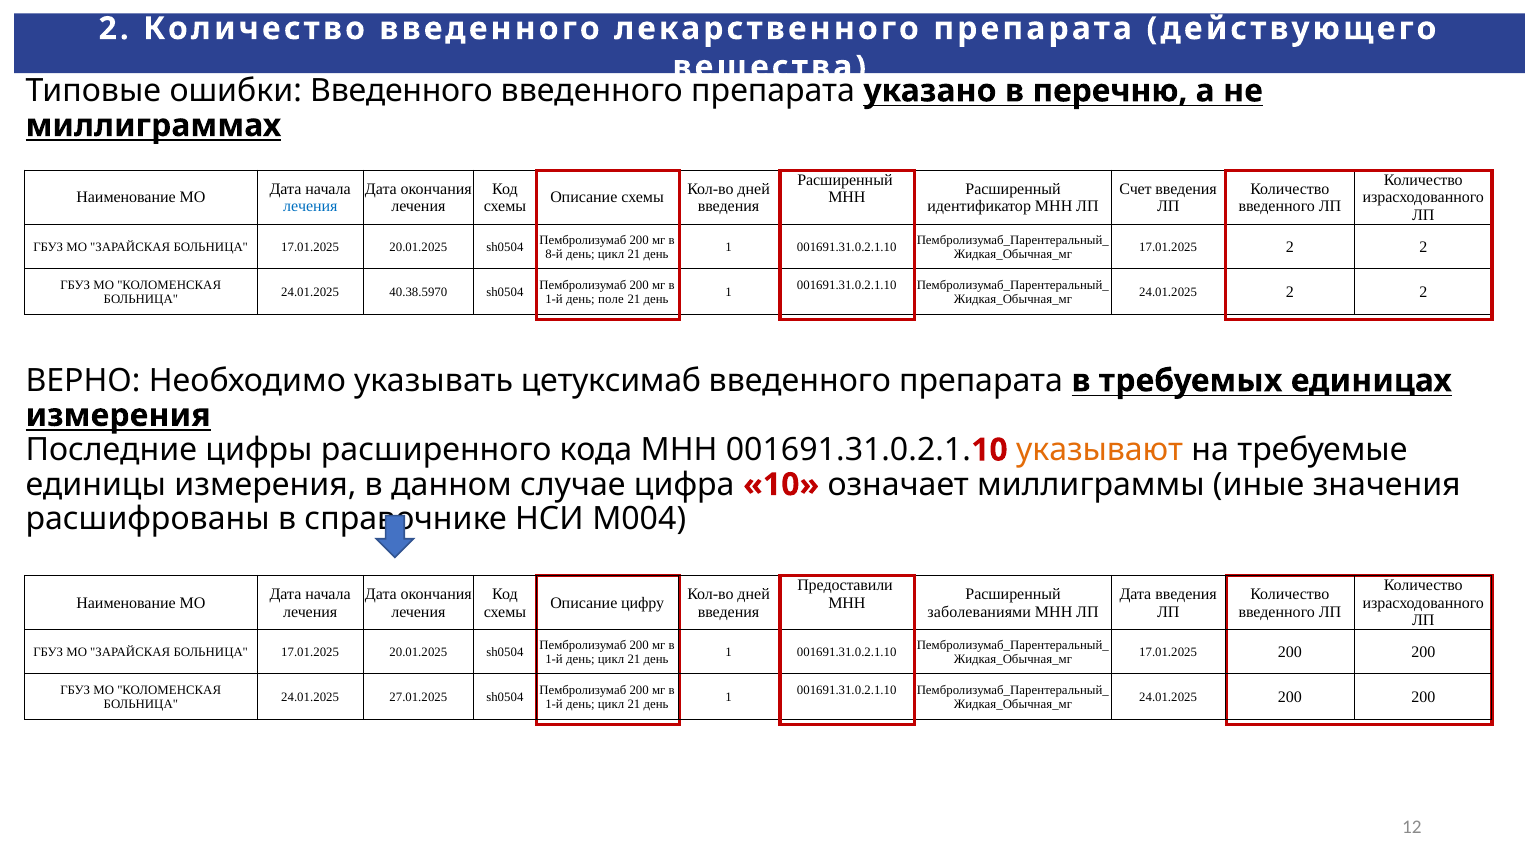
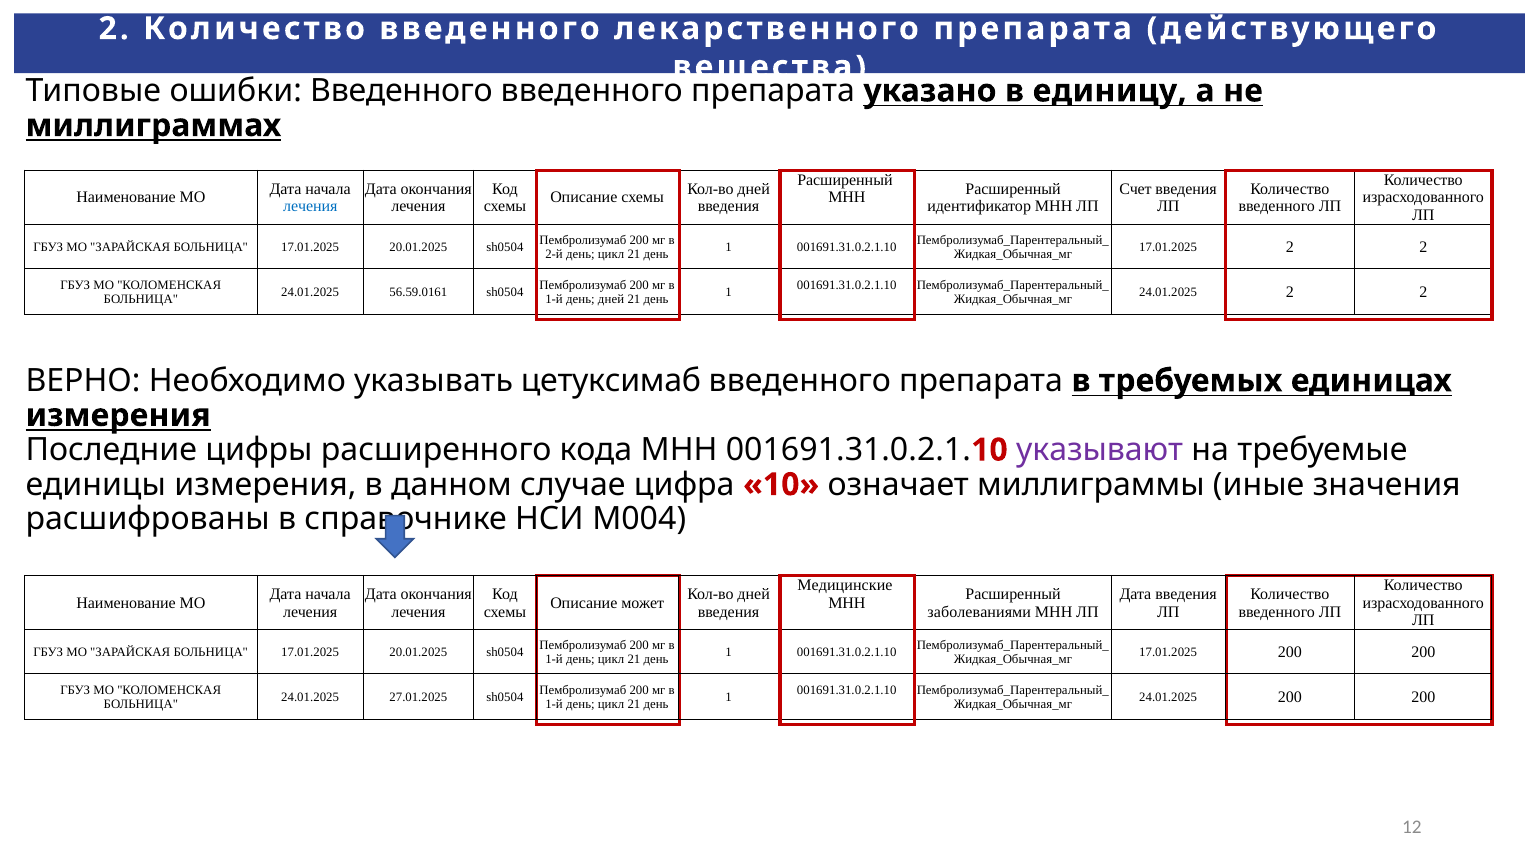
перечню: перечню -> единицу
8-й: 8-й -> 2-й
40.38.5970: 40.38.5970 -> 56.59.0161
день поле: поле -> дней
указывают colour: orange -> purple
Предоставили: Предоставили -> Медицинские
цифру: цифру -> может
